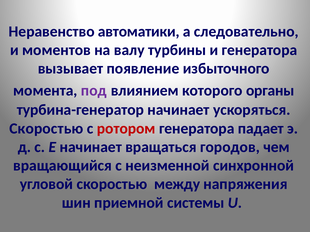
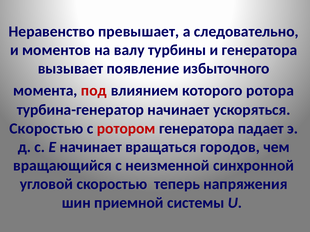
автоматики: автоматики -> превышает
под colour: purple -> red
органы: органы -> ротора
между: между -> теперь
